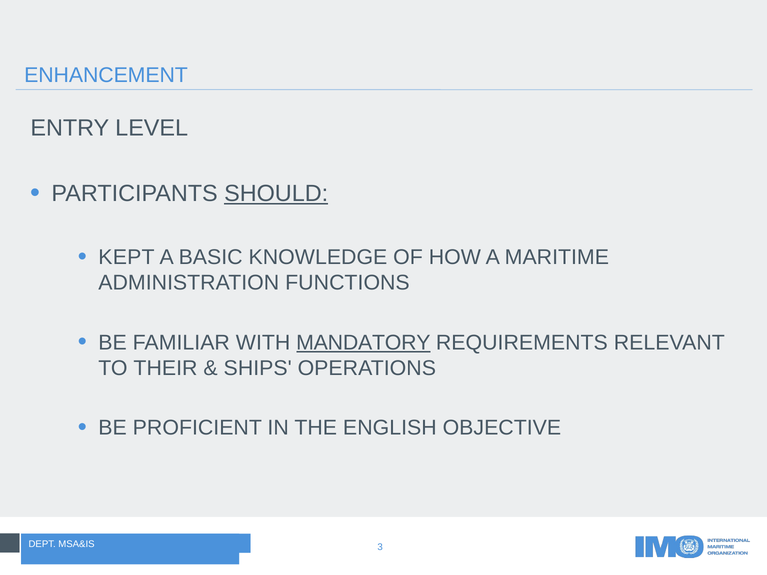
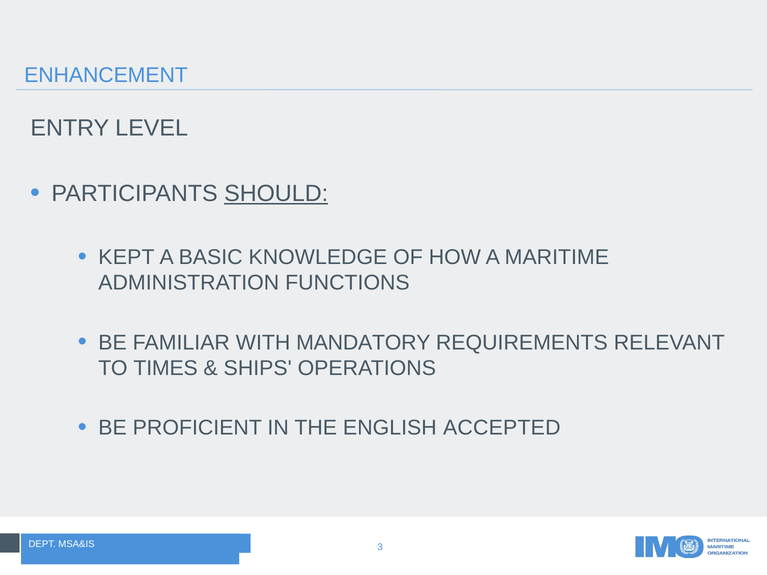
MANDATORY underline: present -> none
THEIR: THEIR -> TIMES
OBJECTIVE: OBJECTIVE -> ACCEPTED
